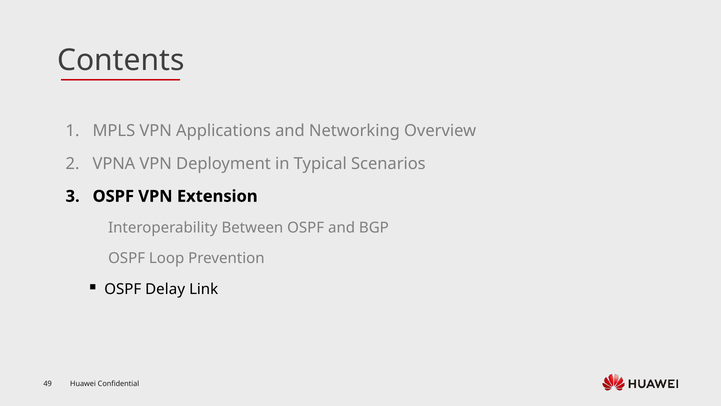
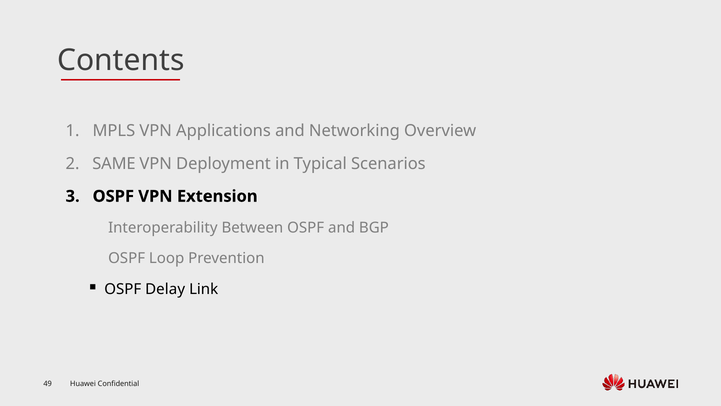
VPNA: VPNA -> SAME
